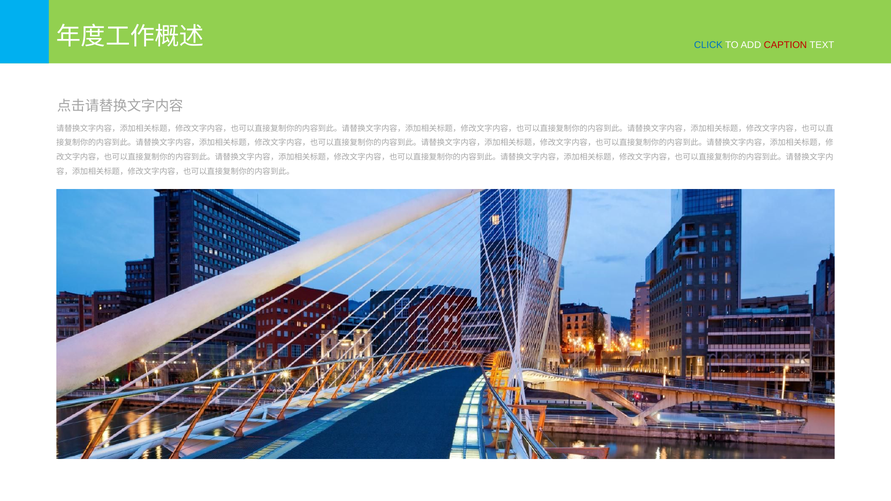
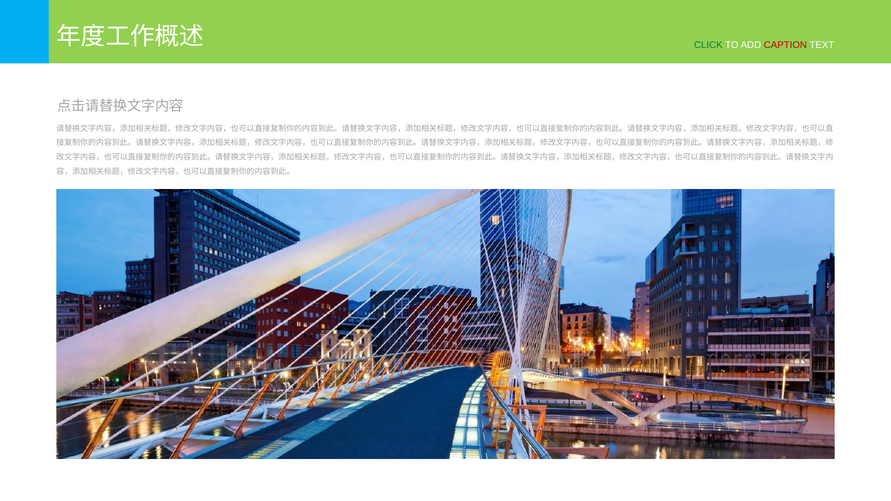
CLICK colour: blue -> green
